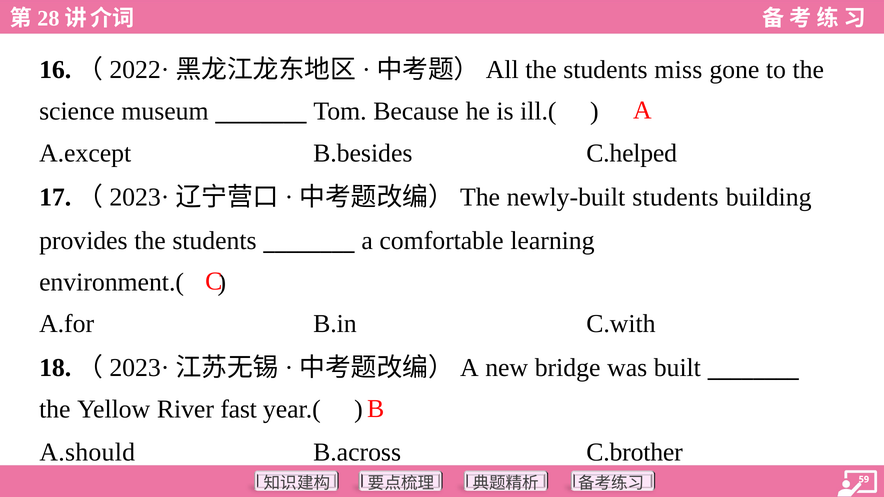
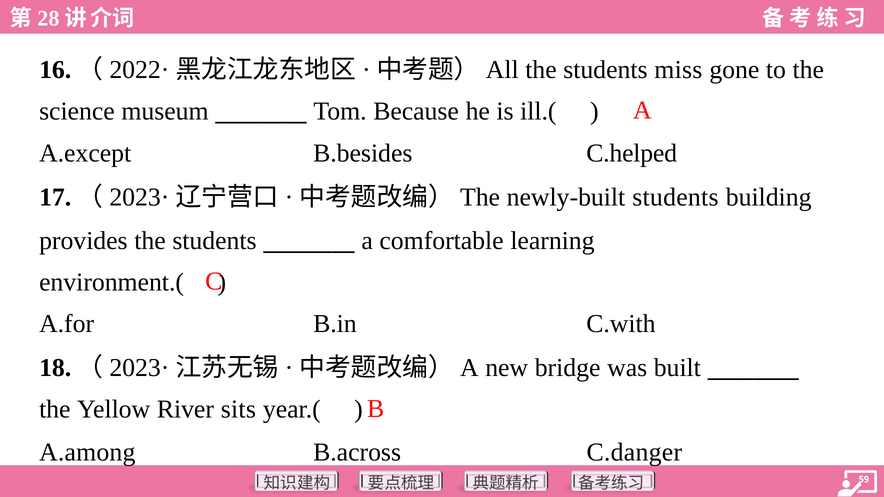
fast: fast -> sits
A.should: A.should -> A.among
C.brother: C.brother -> C.danger
